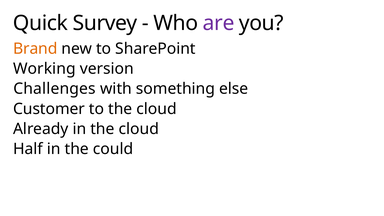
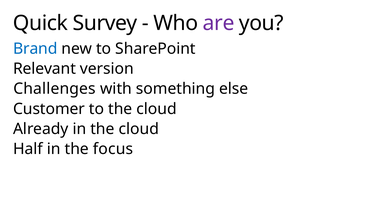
Brand colour: orange -> blue
Working: Working -> Relevant
could: could -> focus
